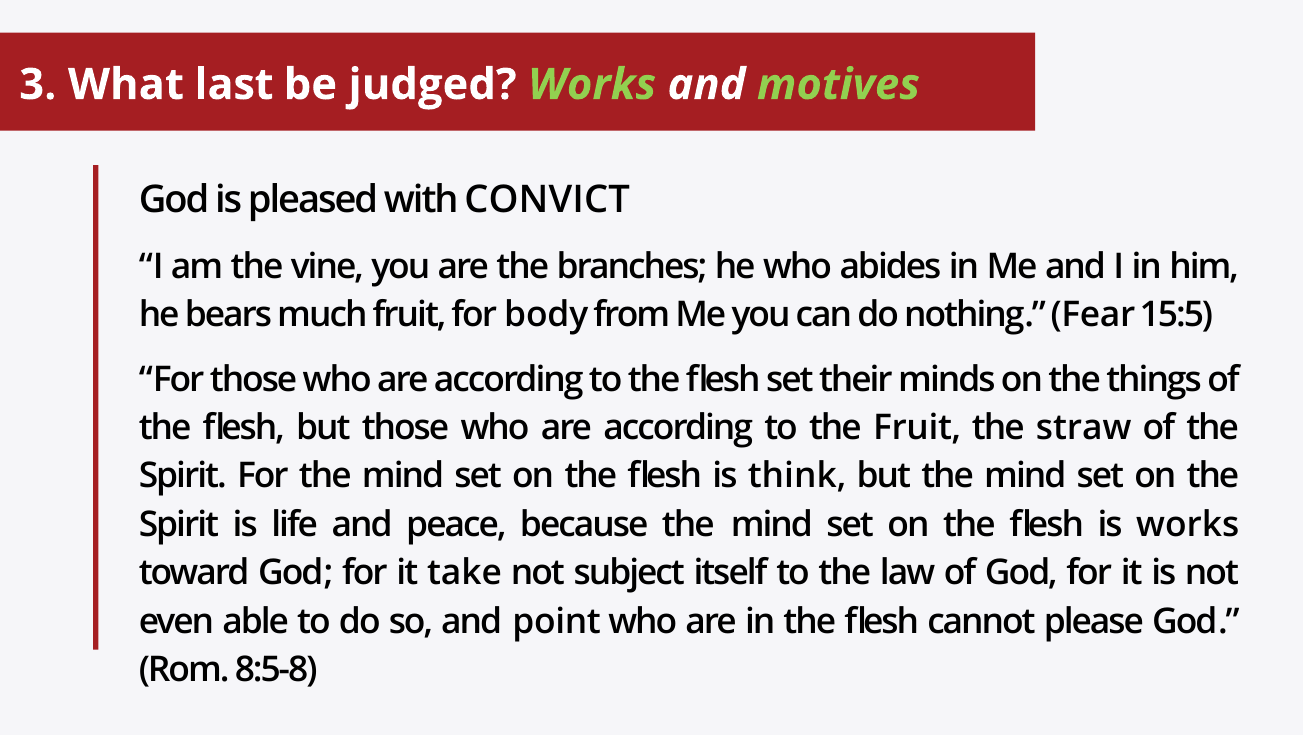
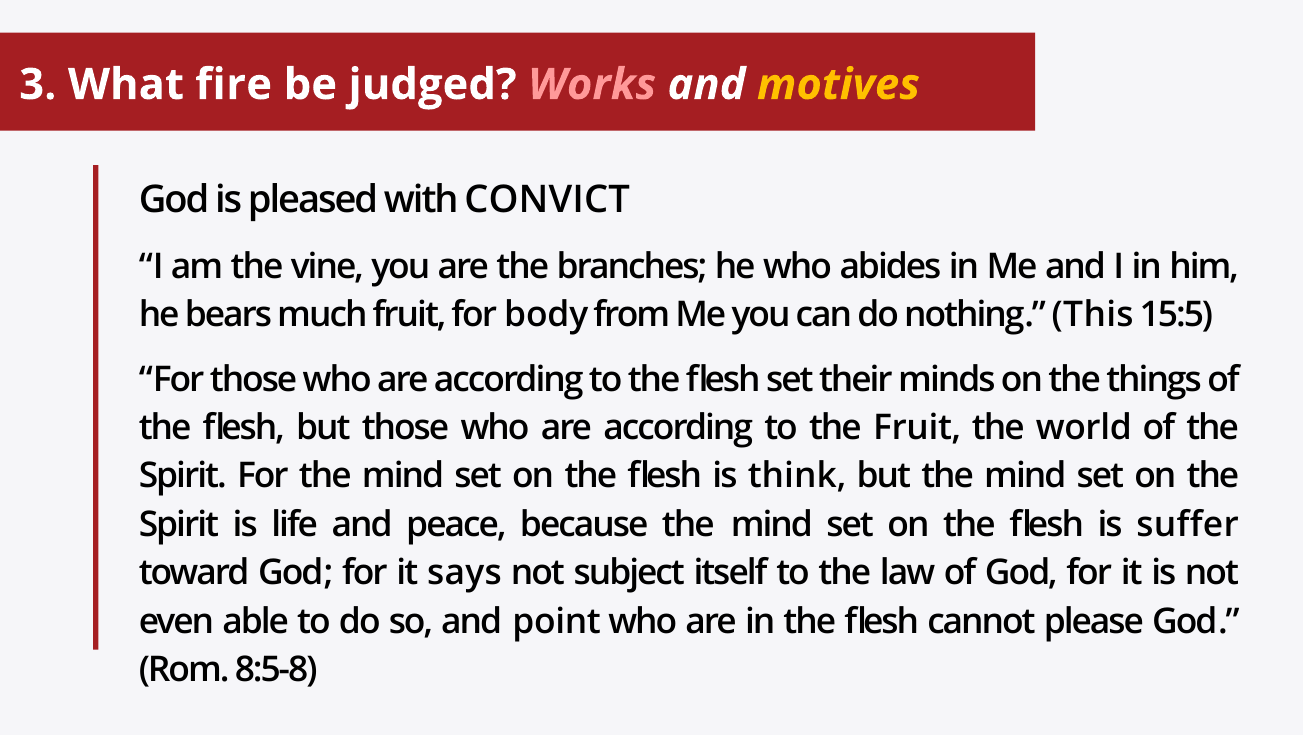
last: last -> fire
Works at (592, 85) colour: light green -> pink
motives colour: light green -> yellow
Fear: Fear -> This
straw: straw -> world
is works: works -> suffer
take: take -> says
